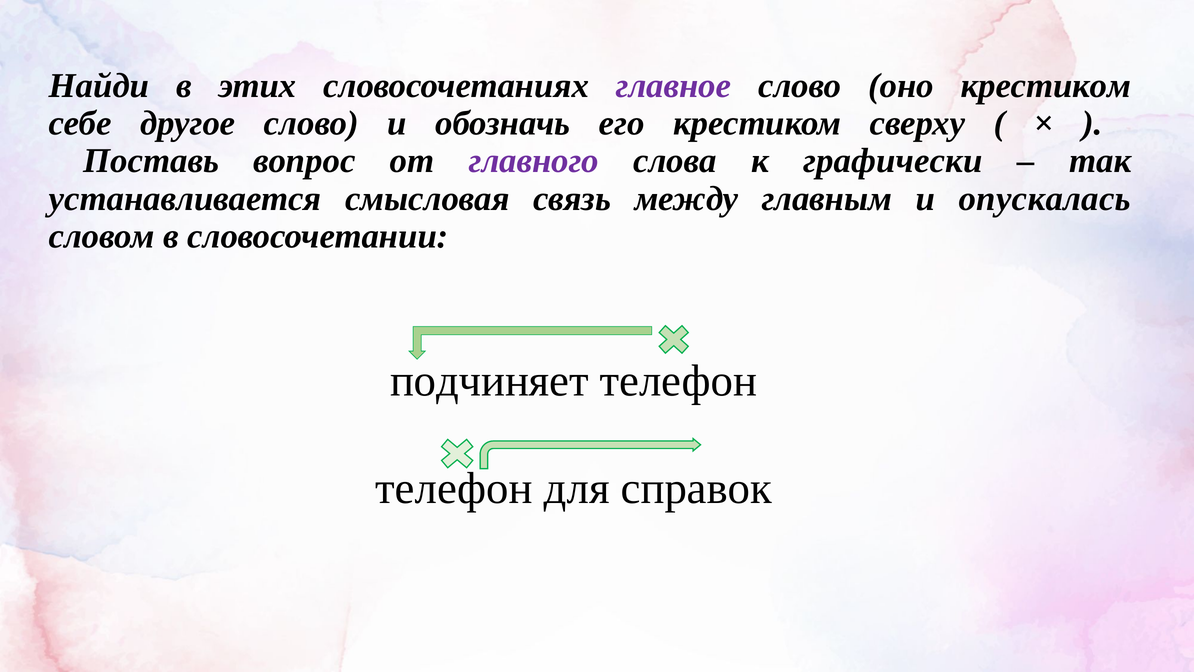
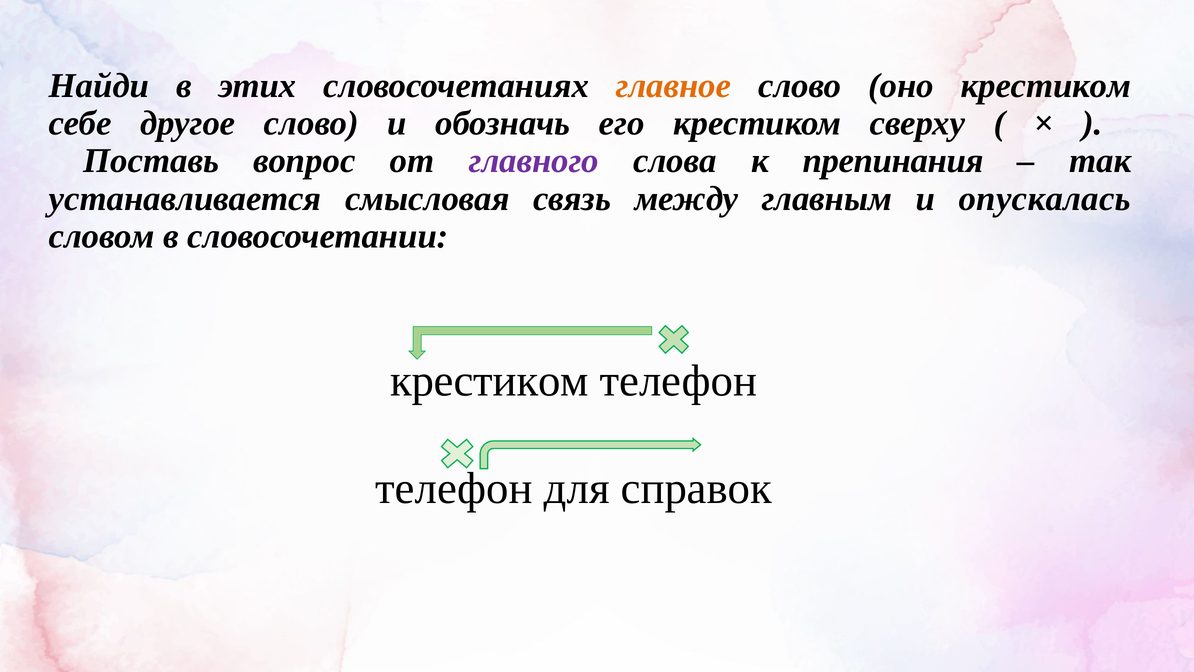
главное colour: purple -> orange
графически: графически -> препинания
подчиняет at (489, 381): подчиняет -> крестиком
